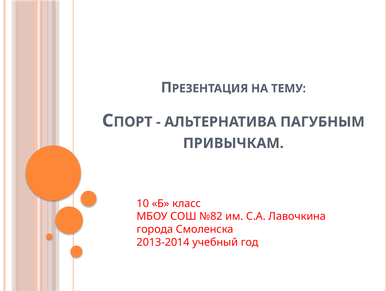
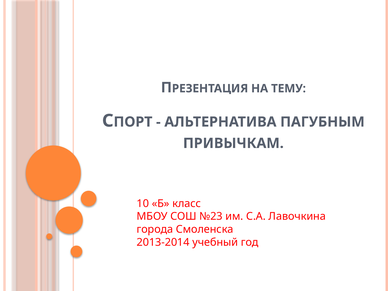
№82: №82 -> №23
